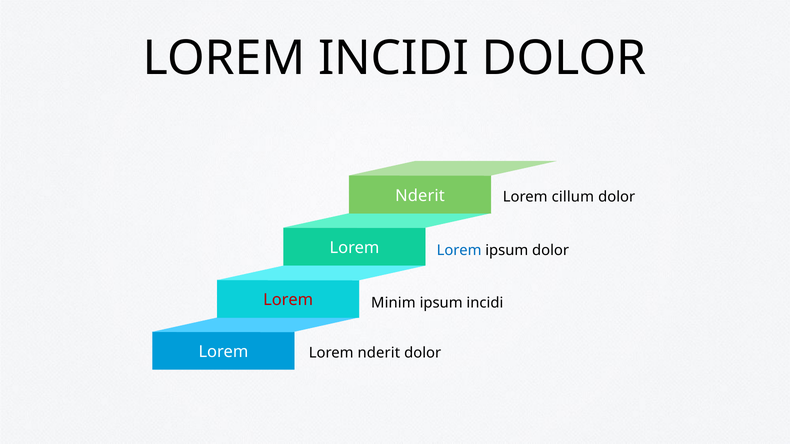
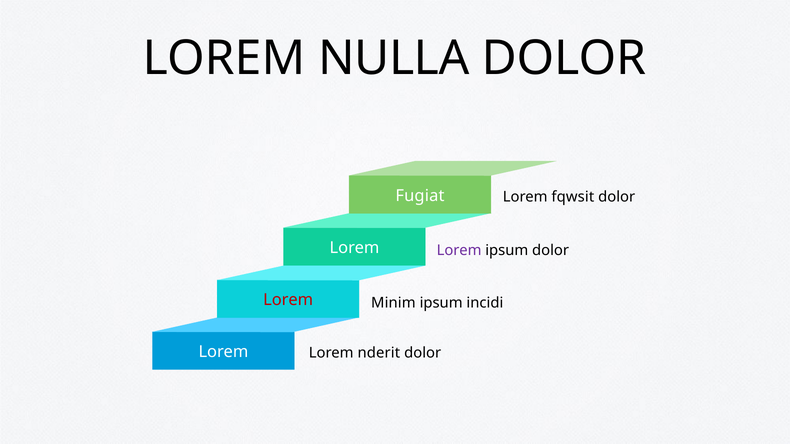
LOREM INCIDI: INCIDI -> NULLA
Nderit at (420, 196): Nderit -> Fugiat
cillum: cillum -> fqwsit
Lorem at (459, 250) colour: blue -> purple
